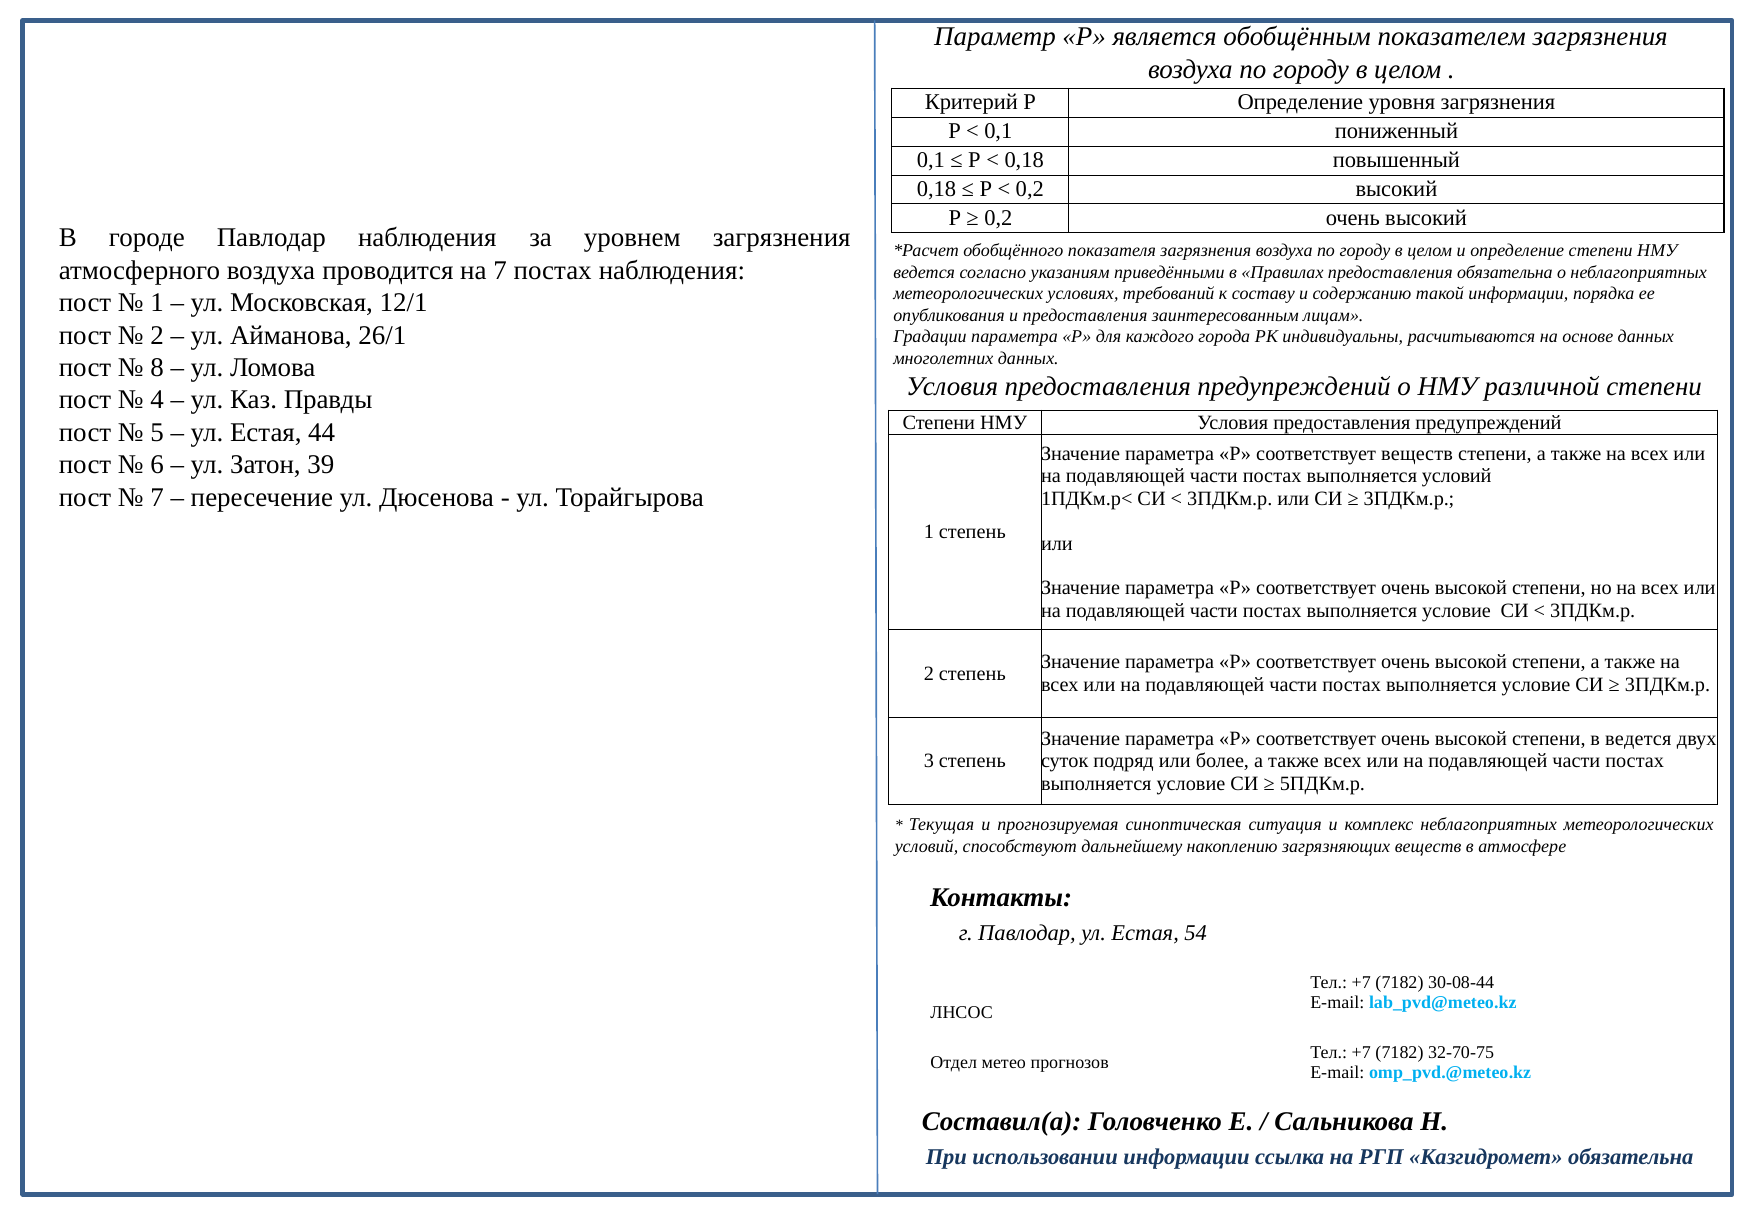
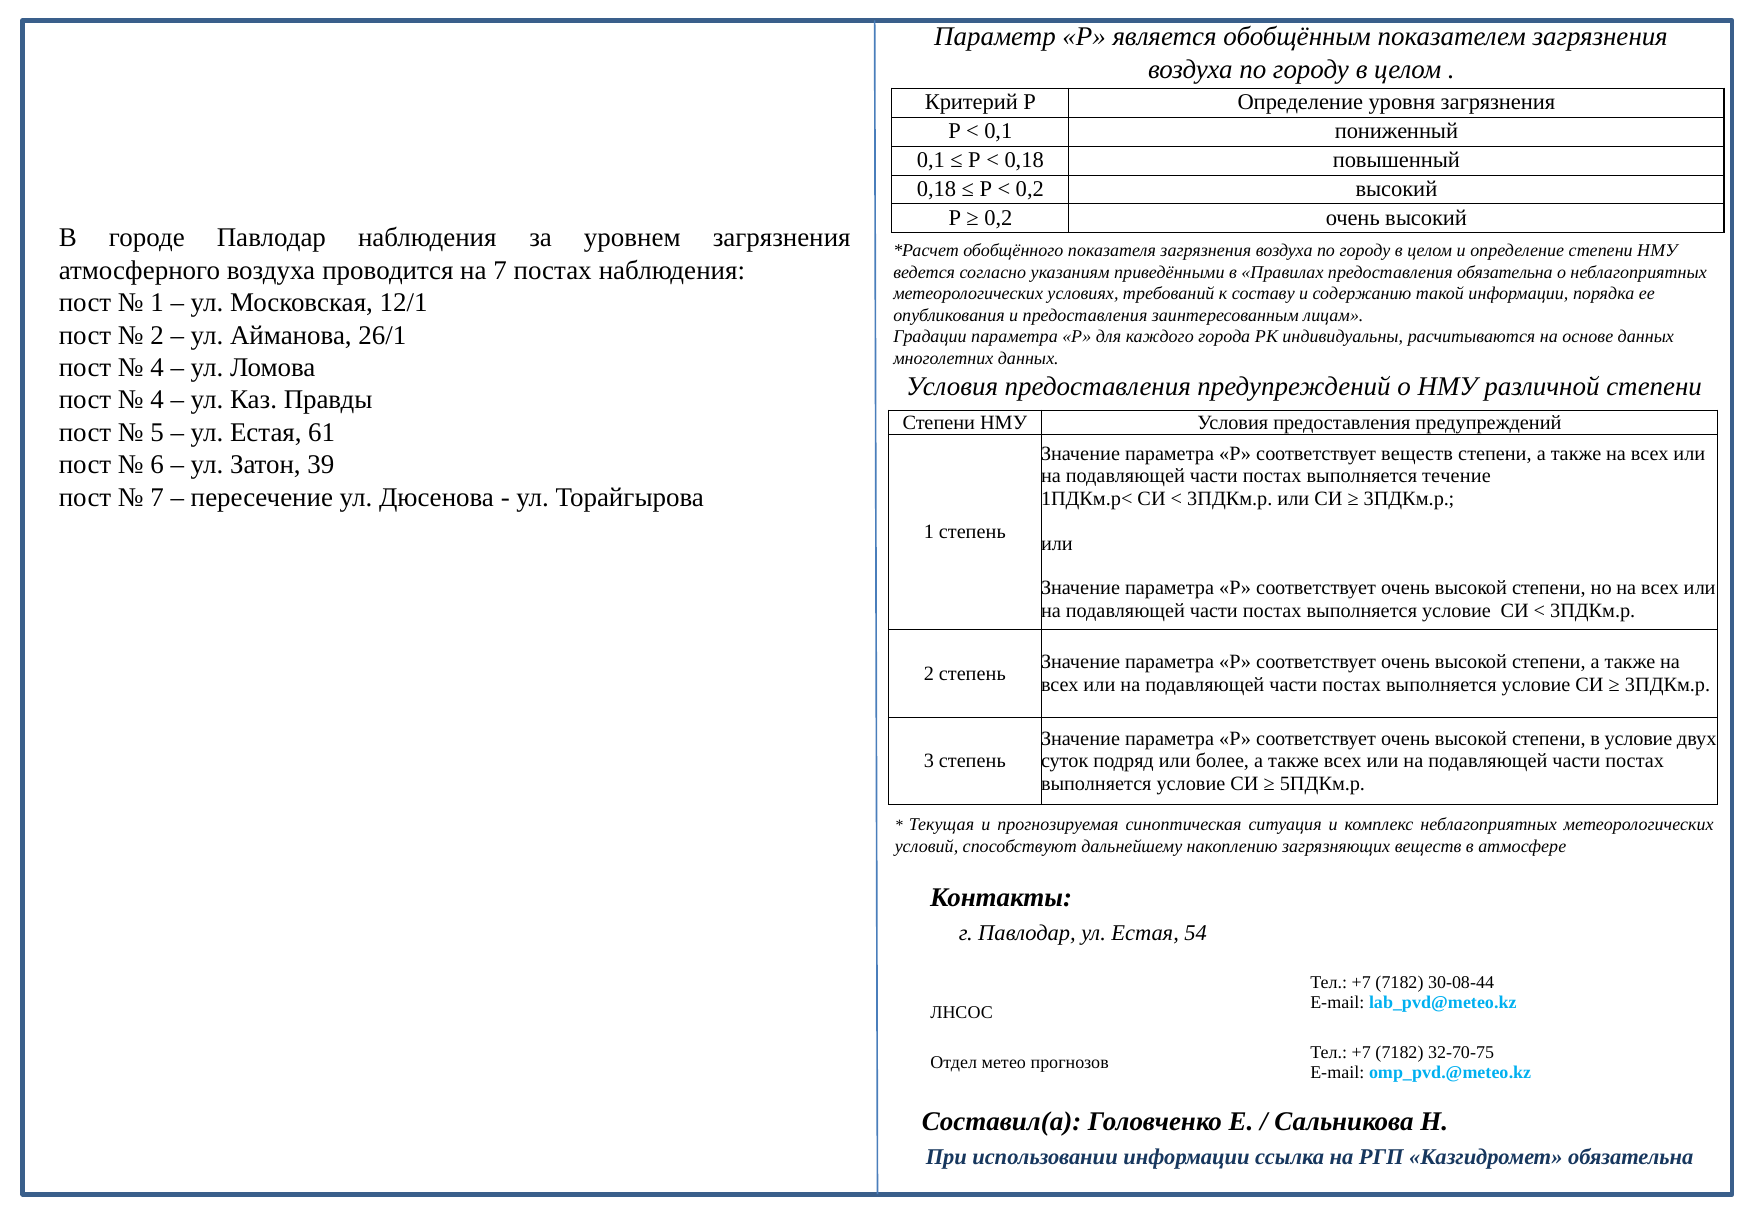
8 at (157, 368): 8 -> 4
44: 44 -> 61
выполняется условий: условий -> течение
в ведется: ведется -> условие
